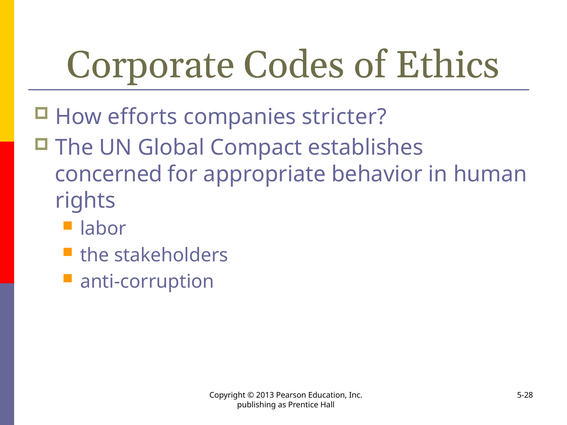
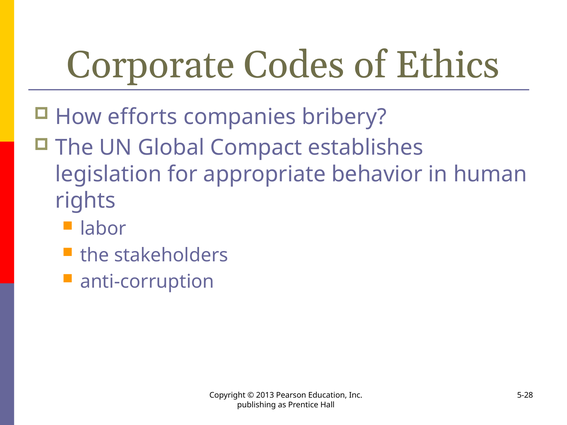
stricter: stricter -> bribery
concerned: concerned -> legislation
